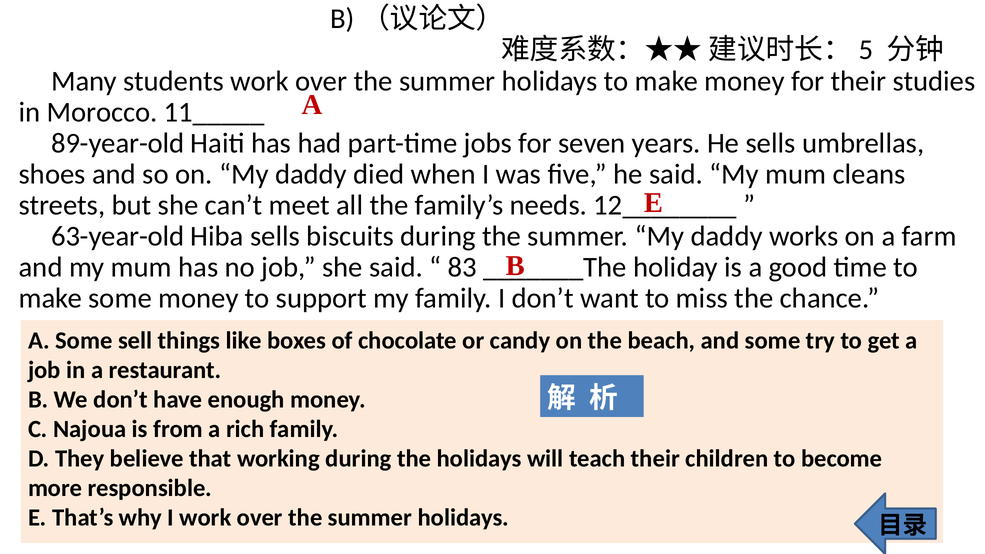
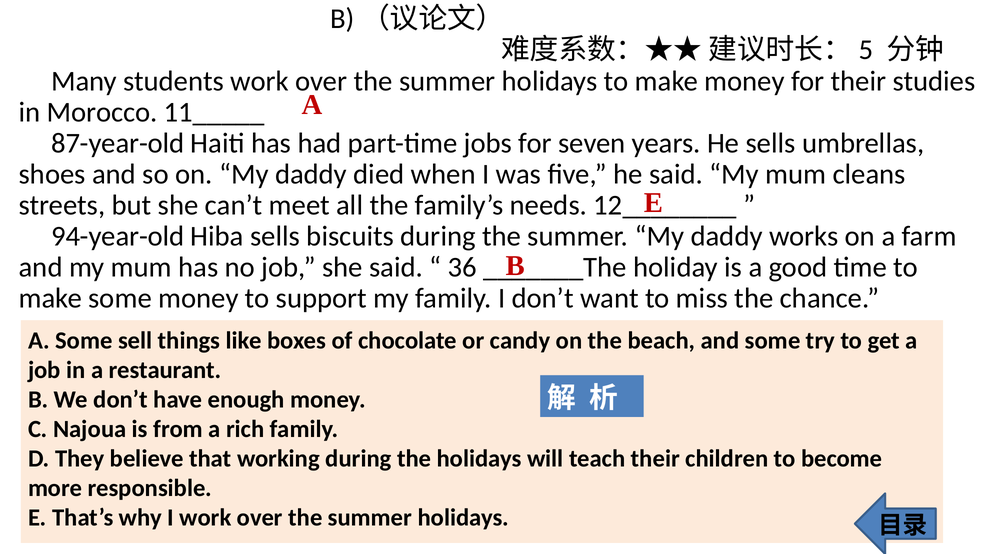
89-year-old: 89-year-old -> 87-year-old
63-year-old: 63-year-old -> 94-year-old
83: 83 -> 36
